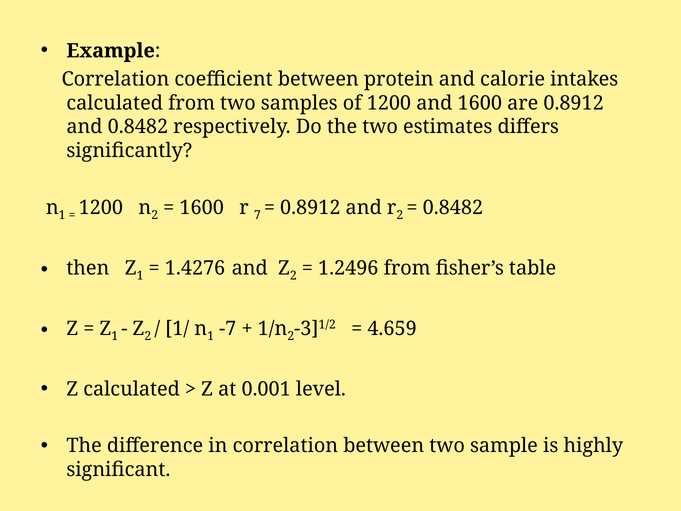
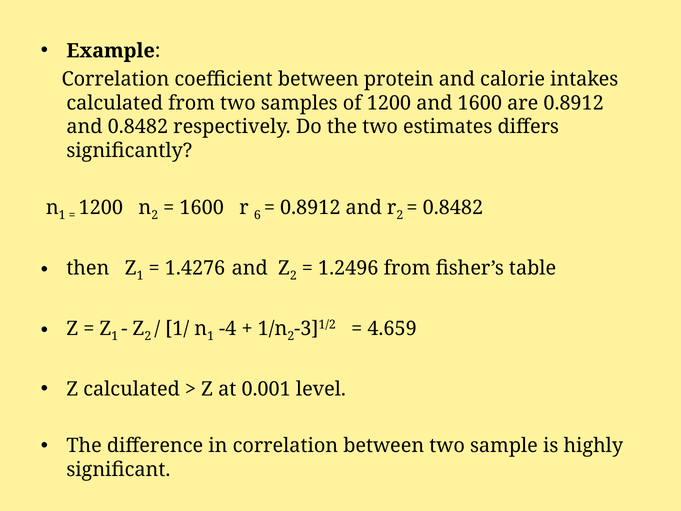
7: 7 -> 6
-7: -7 -> -4
